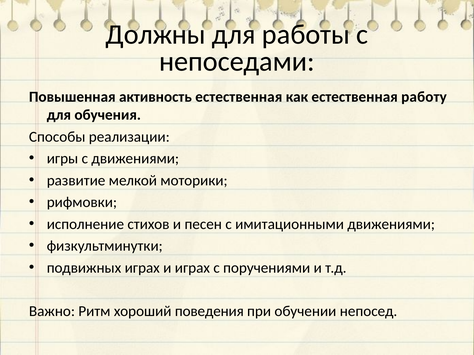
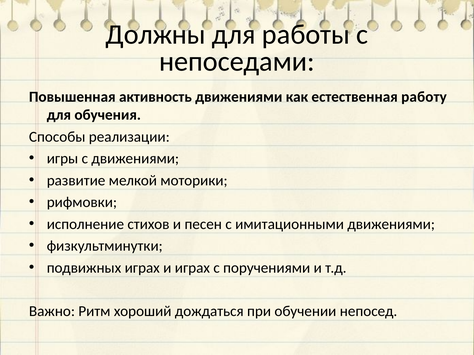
активность естественная: естественная -> движениями
поведения: поведения -> дождаться
